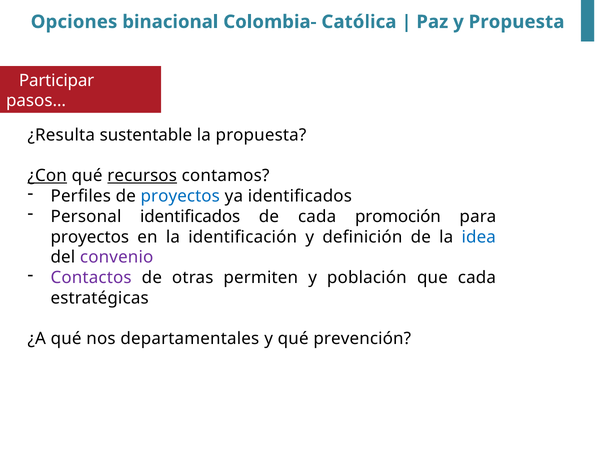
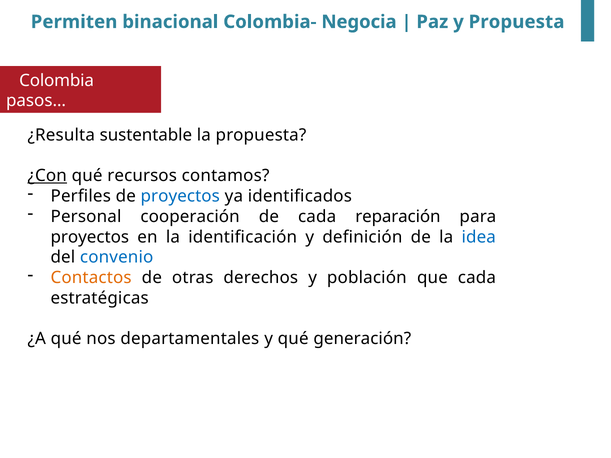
Opciones: Opciones -> Permiten
Católica: Católica -> Negocia
Participar: Participar -> Colombia
recursos underline: present -> none
Personal identificados: identificados -> cooperación
promoción: promoción -> reparación
convenio colour: purple -> blue
Contactos colour: purple -> orange
permiten: permiten -> derechos
prevención: prevención -> generación
